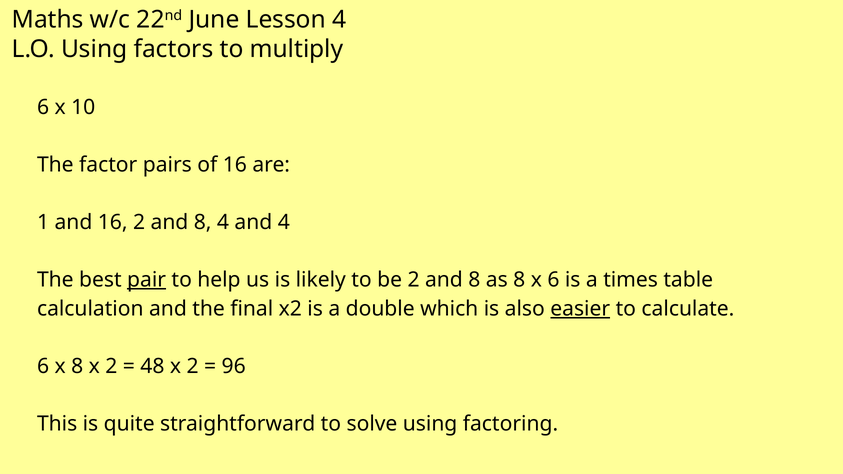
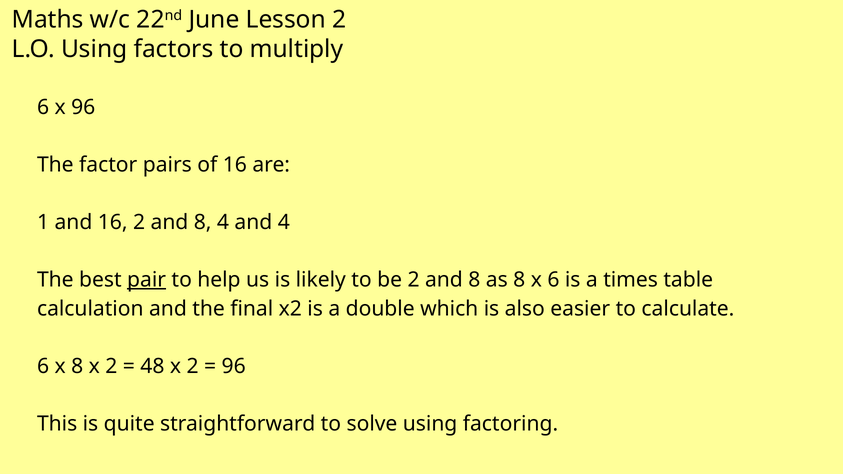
Lesson 4: 4 -> 2
x 10: 10 -> 96
easier underline: present -> none
